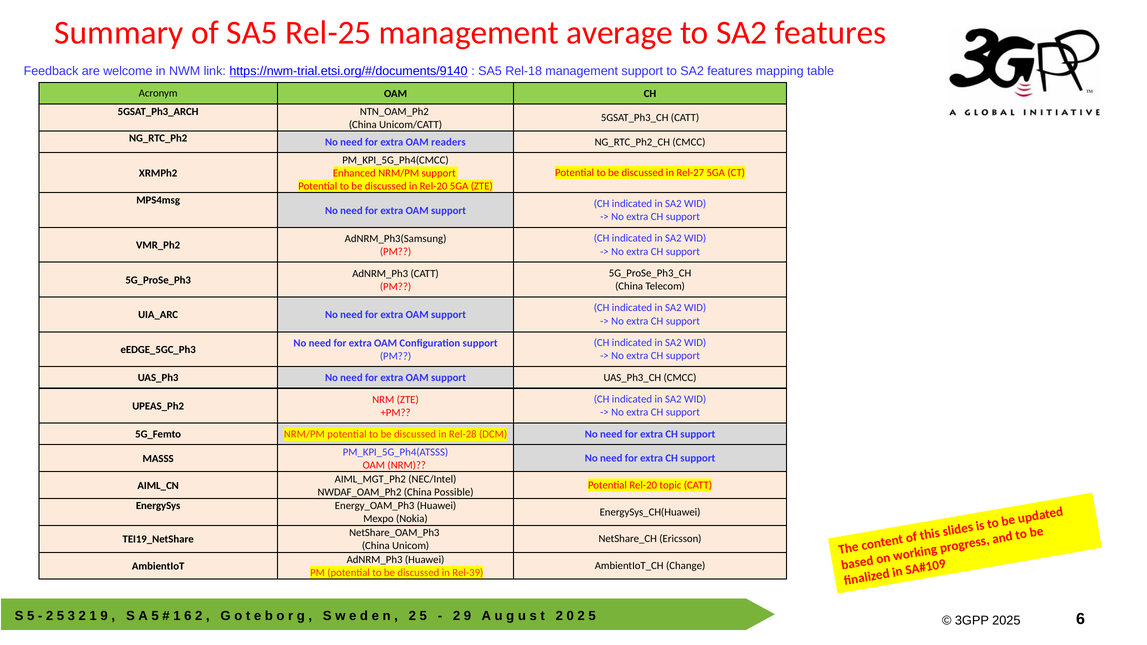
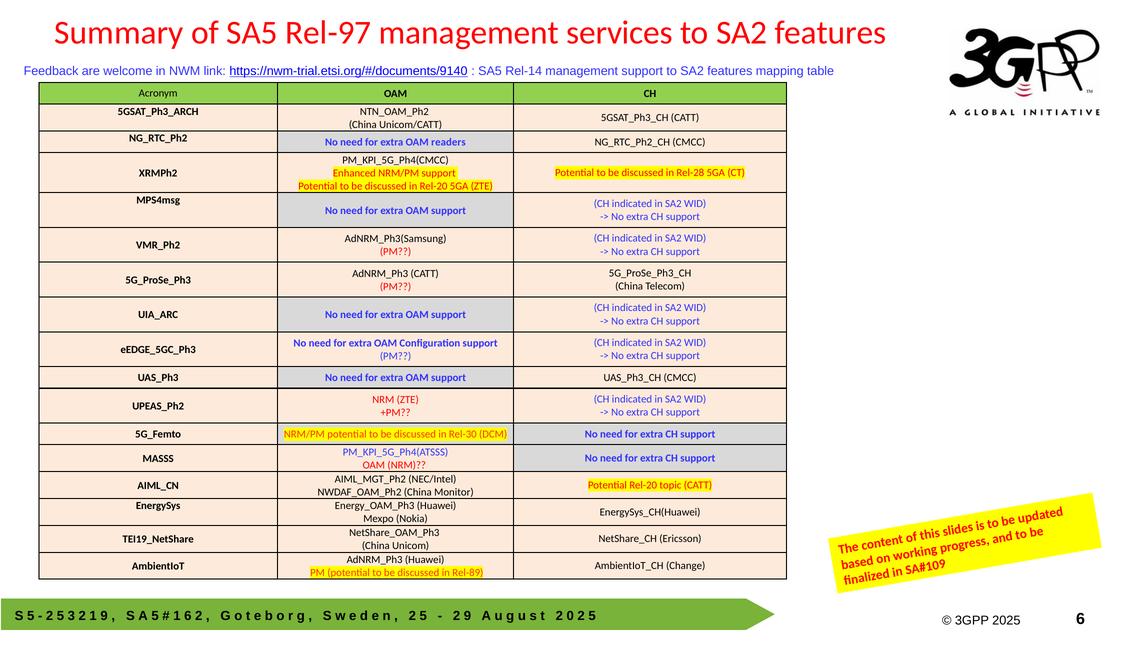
Rel-25: Rel-25 -> Rel-97
average: average -> services
Rel-18: Rel-18 -> Rel-14
Rel-27: Rel-27 -> Rel-28
Rel-28: Rel-28 -> Rel-30
Possible: Possible -> Monitor
Rel-39: Rel-39 -> Rel-89
